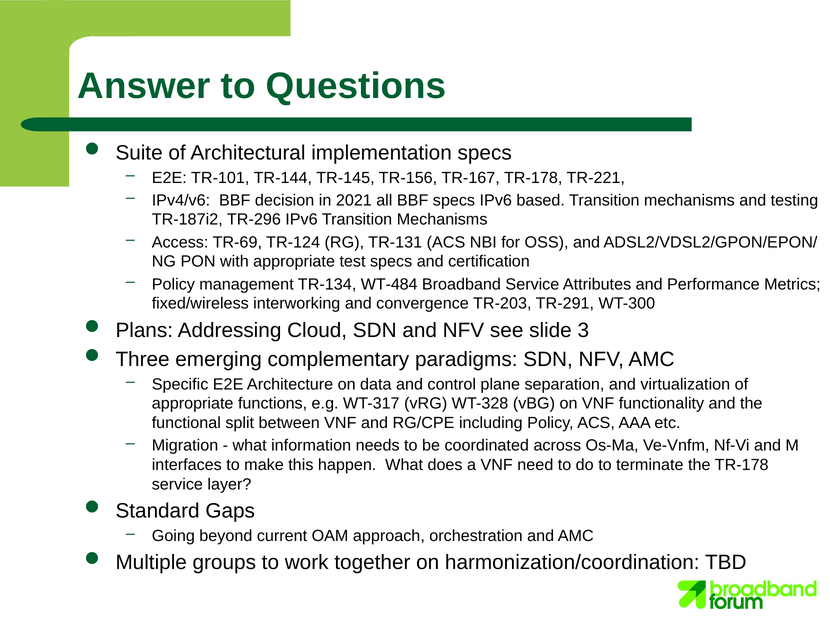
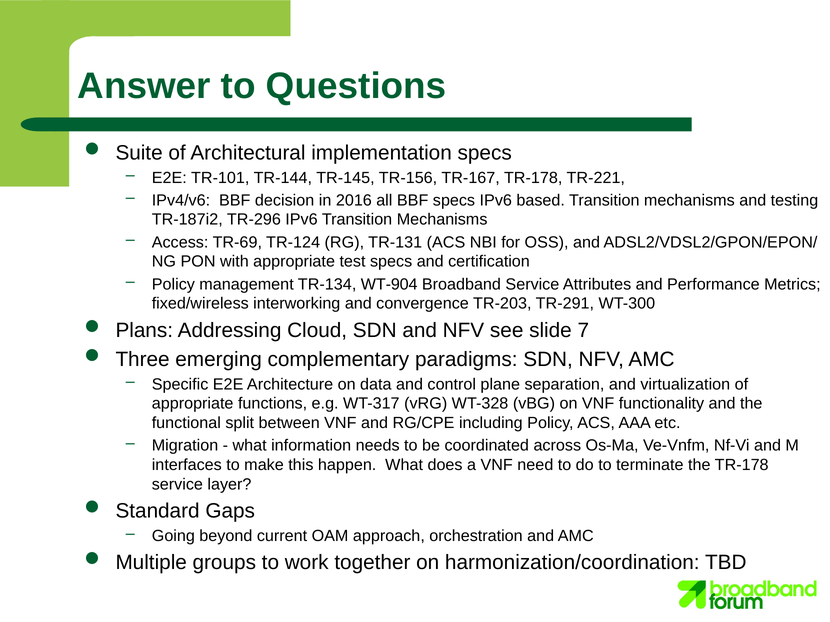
2021: 2021 -> 2016
WT-484: WT-484 -> WT-904
3: 3 -> 7
